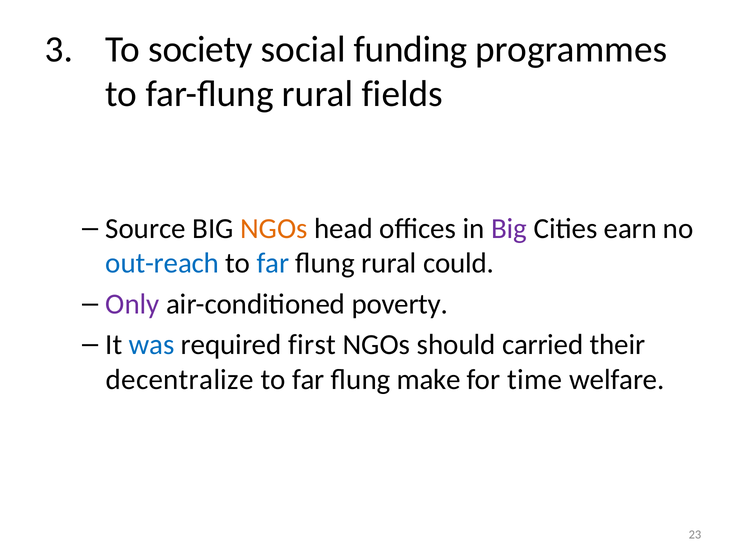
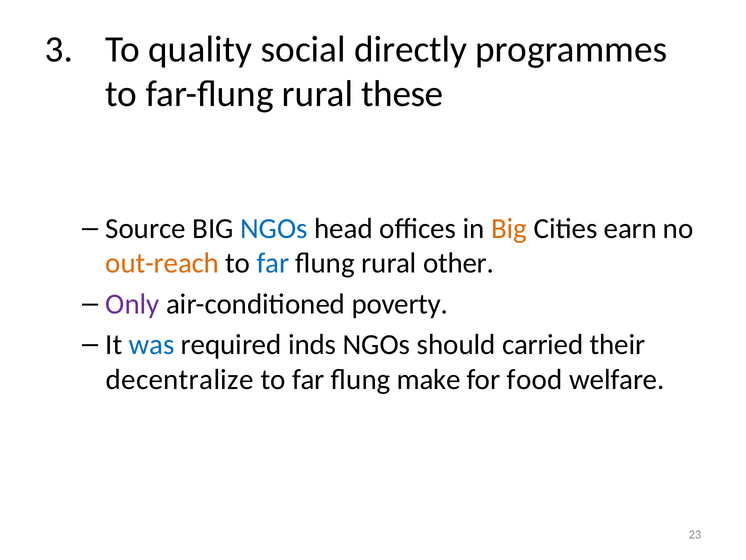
society: society -> quality
funding: funding -> directly
fields: fields -> these
NGOs at (274, 228) colour: orange -> blue
Big at (509, 228) colour: purple -> orange
out-reach colour: blue -> orange
could: could -> other
first: first -> inds
time: time -> food
